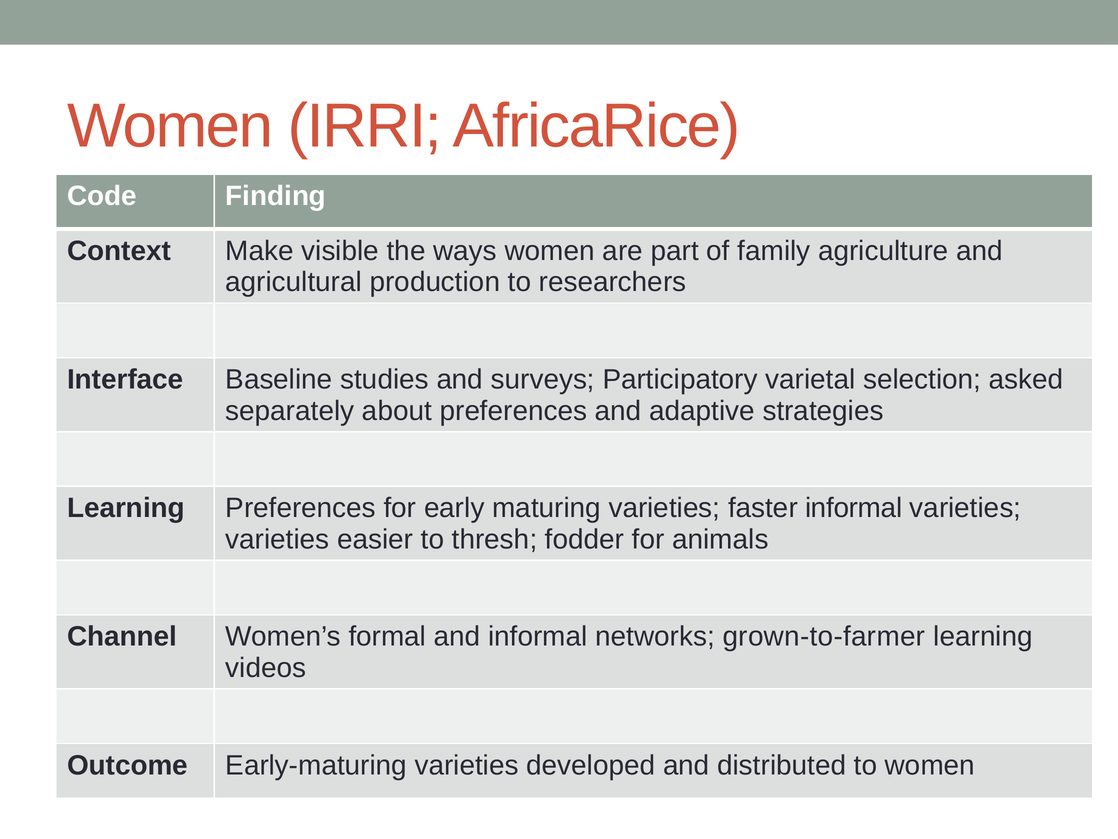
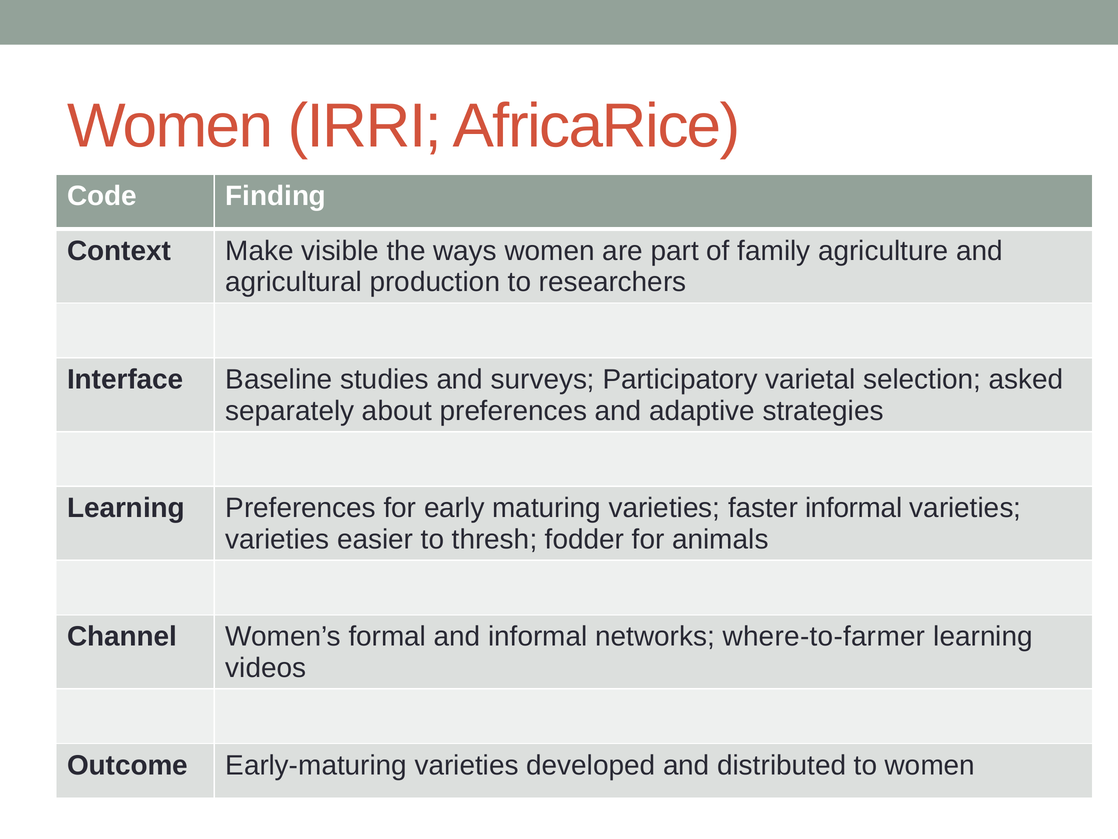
grown-to-farmer: grown-to-farmer -> where-to-farmer
